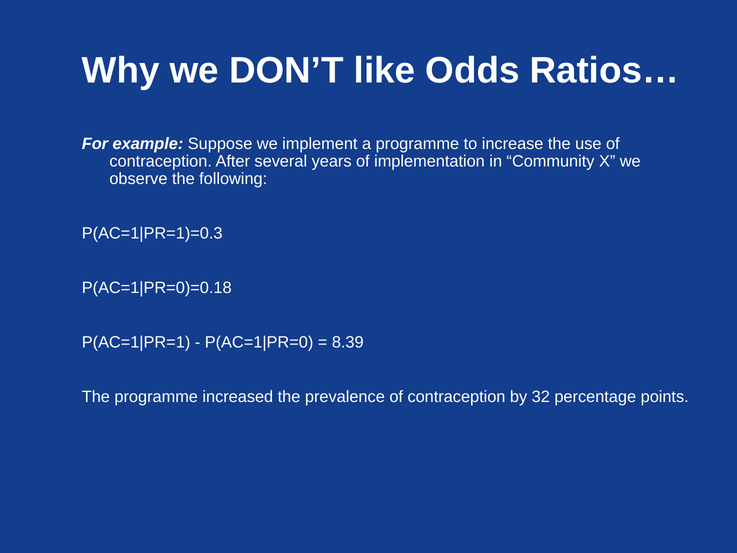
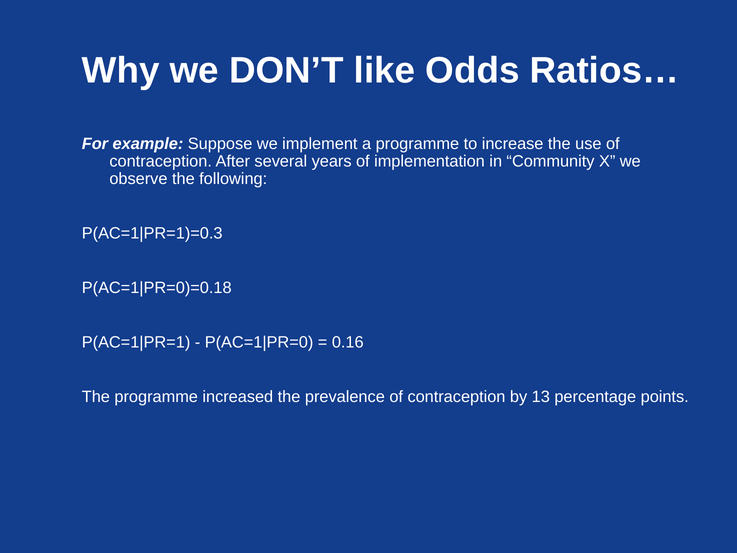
8.39: 8.39 -> 0.16
32: 32 -> 13
